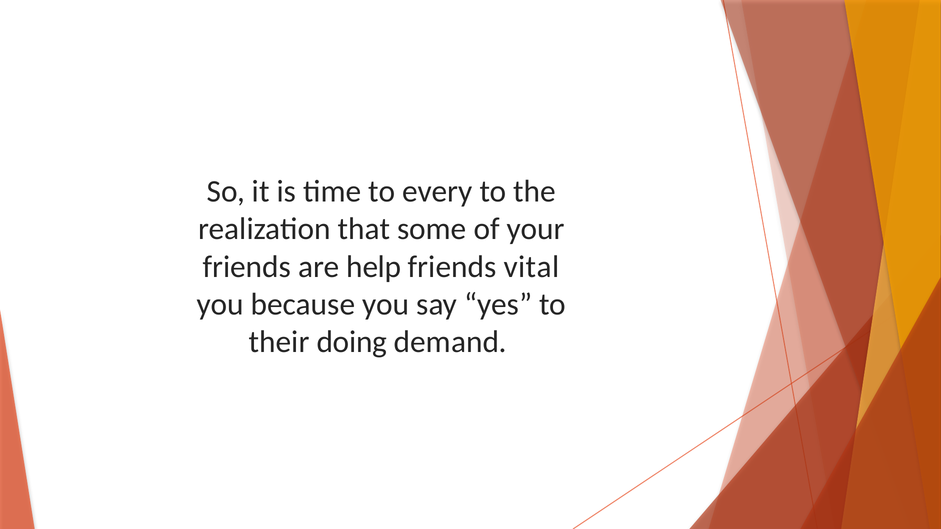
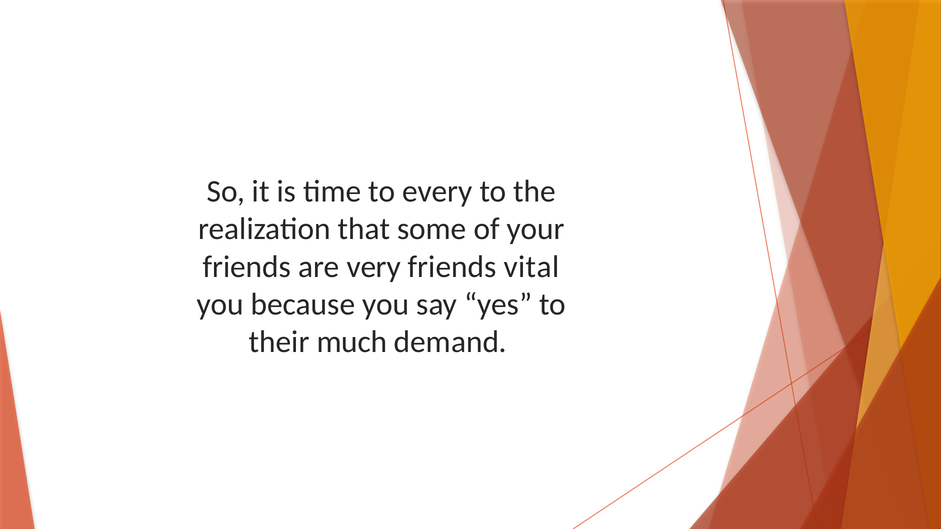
help: help -> very
doing: doing -> much
